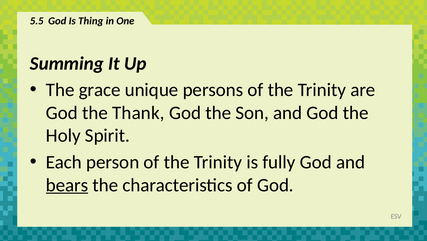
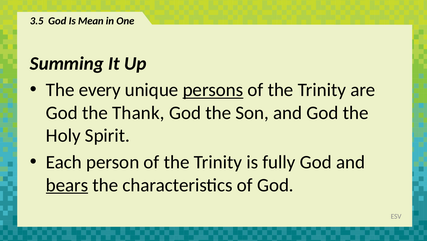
5.5: 5.5 -> 3.5
Thing: Thing -> Mean
grace: grace -> every
persons underline: none -> present
